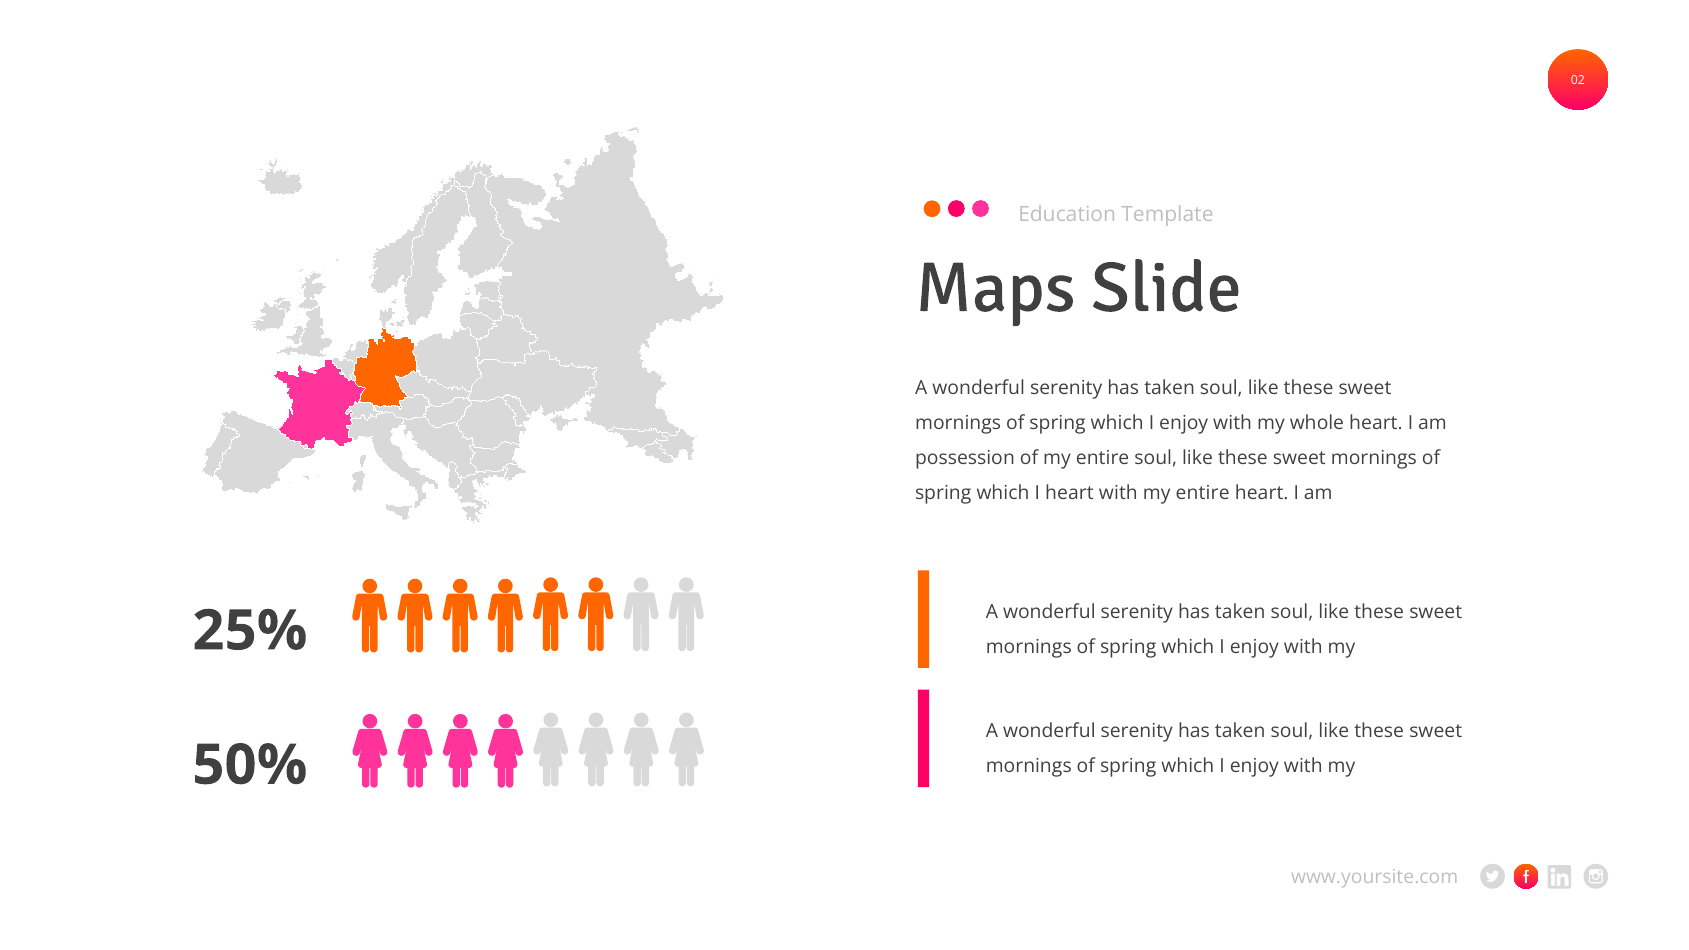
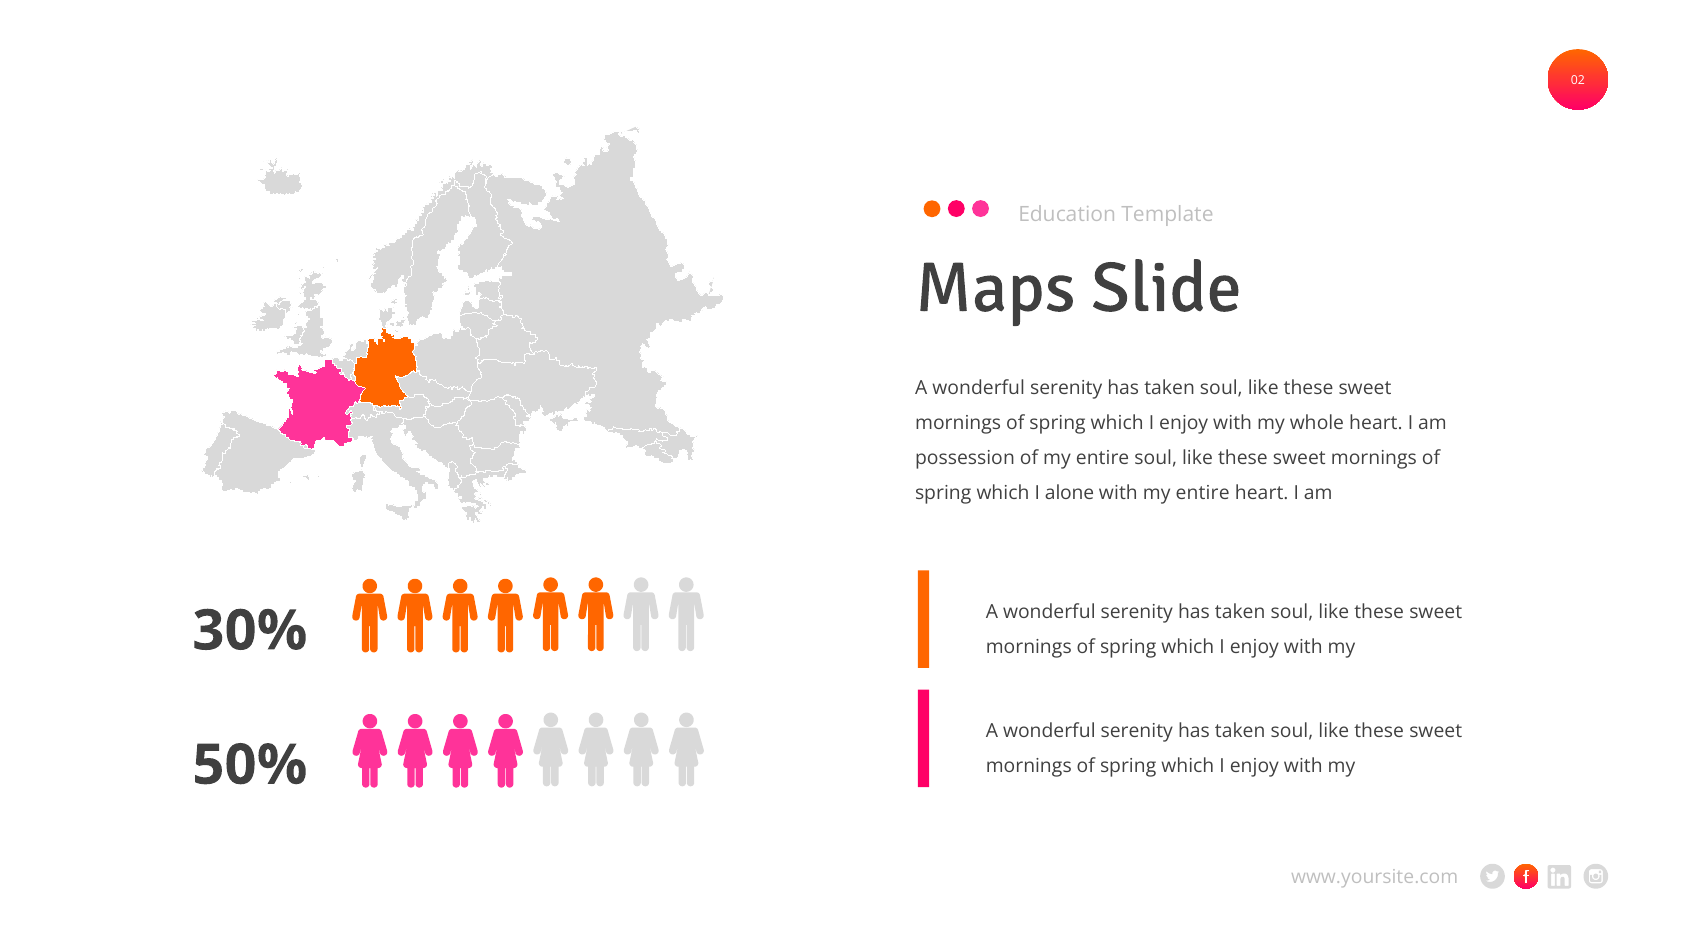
I heart: heart -> alone
25%: 25% -> 30%
